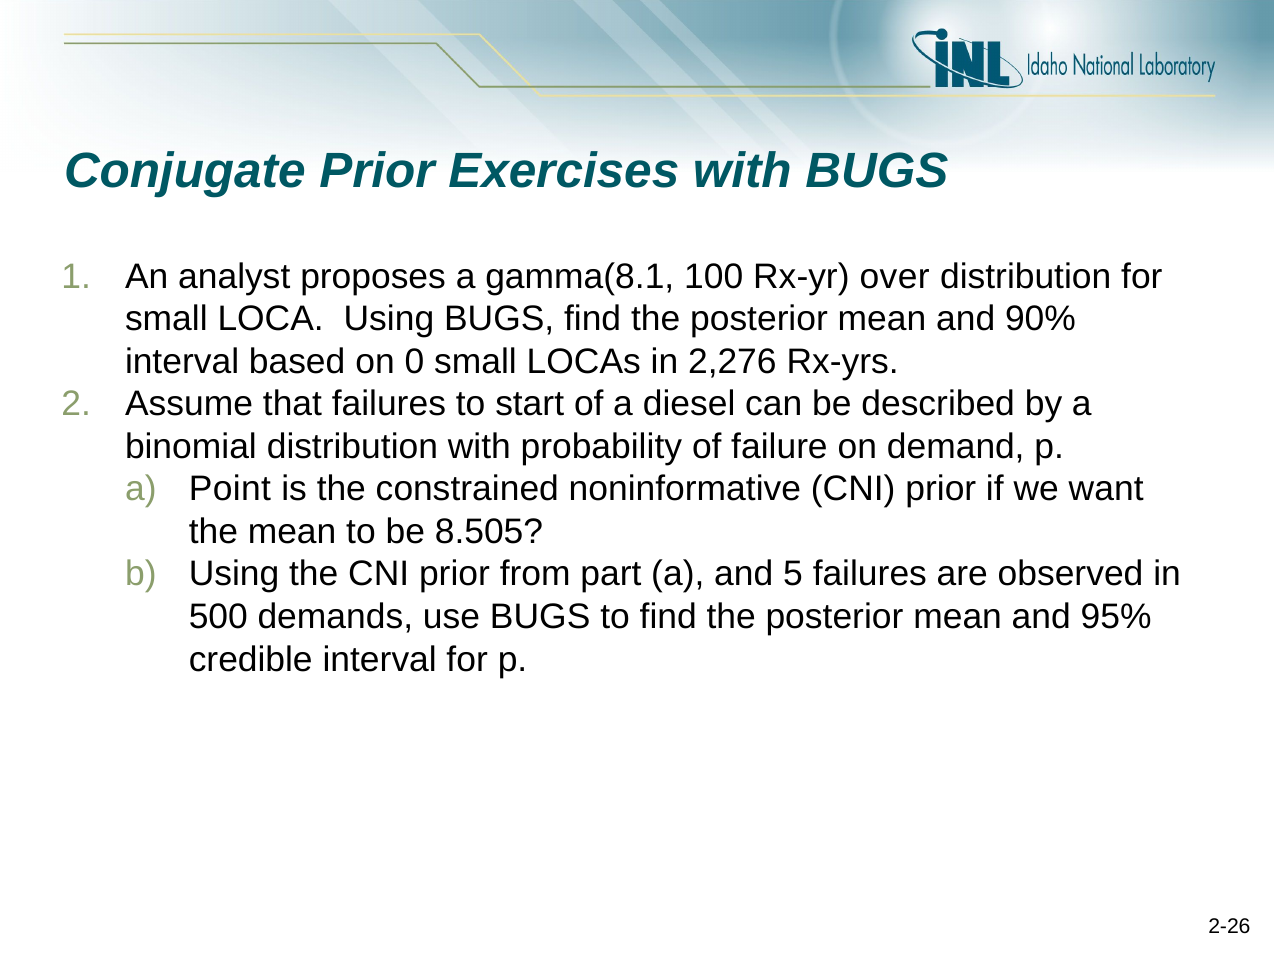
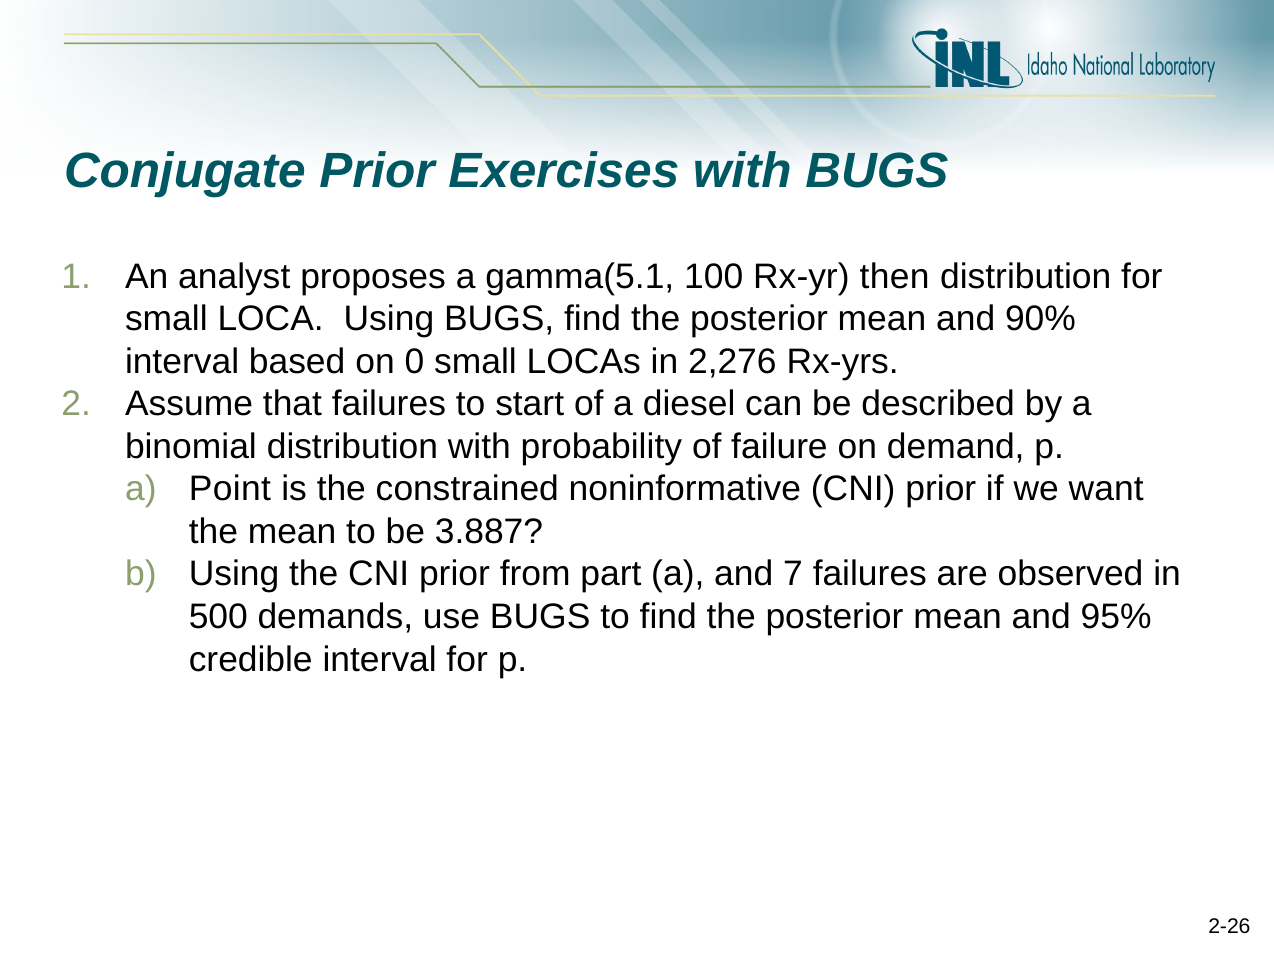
gamma(8.1: gamma(8.1 -> gamma(5.1
over: over -> then
8.505: 8.505 -> 3.887
5: 5 -> 7
